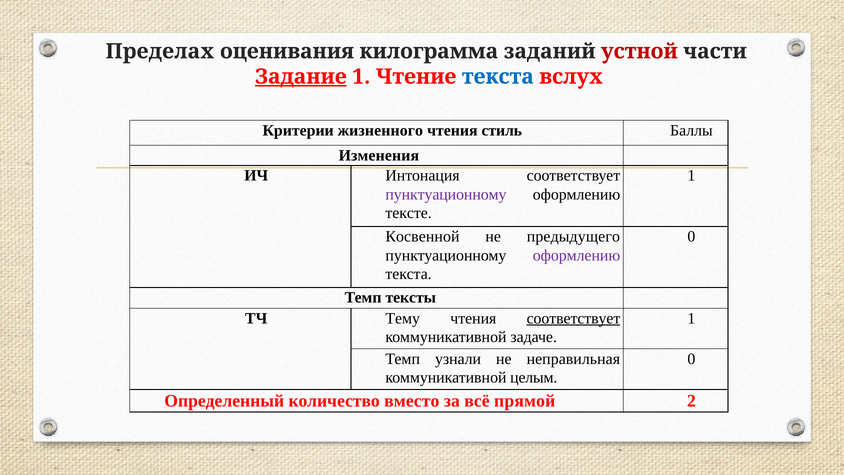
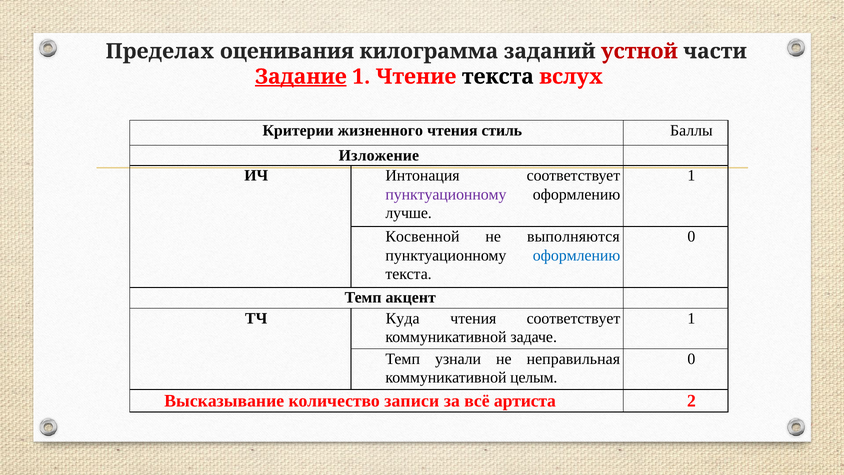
текста at (498, 77) colour: blue -> black
Изменения: Изменения -> Изложение
тексте: тексте -> лучше
предыдущего: предыдущего -> выполняются
оформлению at (577, 255) colour: purple -> blue
тексты: тексты -> акцент
Тему: Тему -> Куда
соответствует at (573, 318) underline: present -> none
Определенный: Определенный -> Высказывание
вместо: вместо -> записи
прямой: прямой -> артиста
